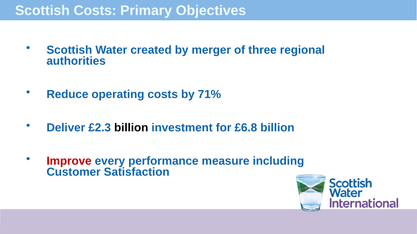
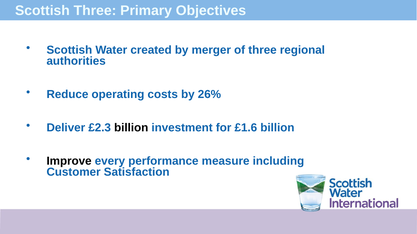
Scottish Costs: Costs -> Three
71%: 71% -> 26%
£6.8: £6.8 -> £1.6
Improve colour: red -> black
